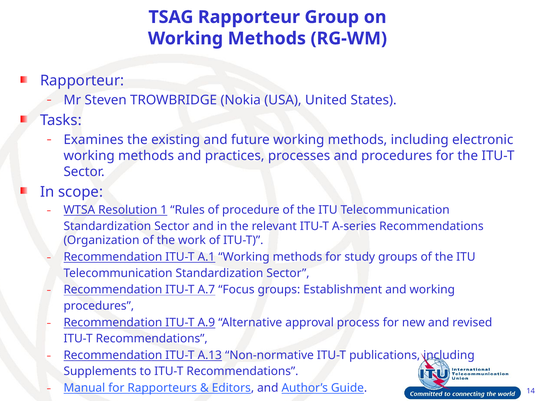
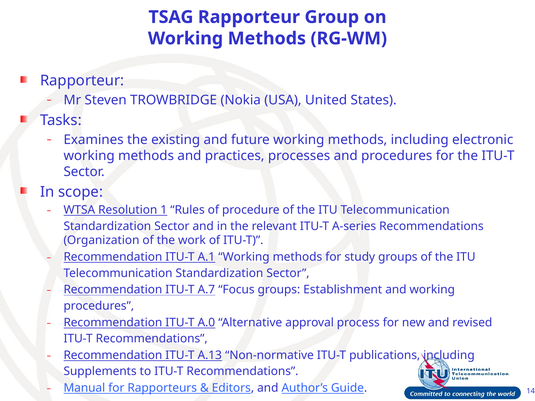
A.9: A.9 -> A.0
